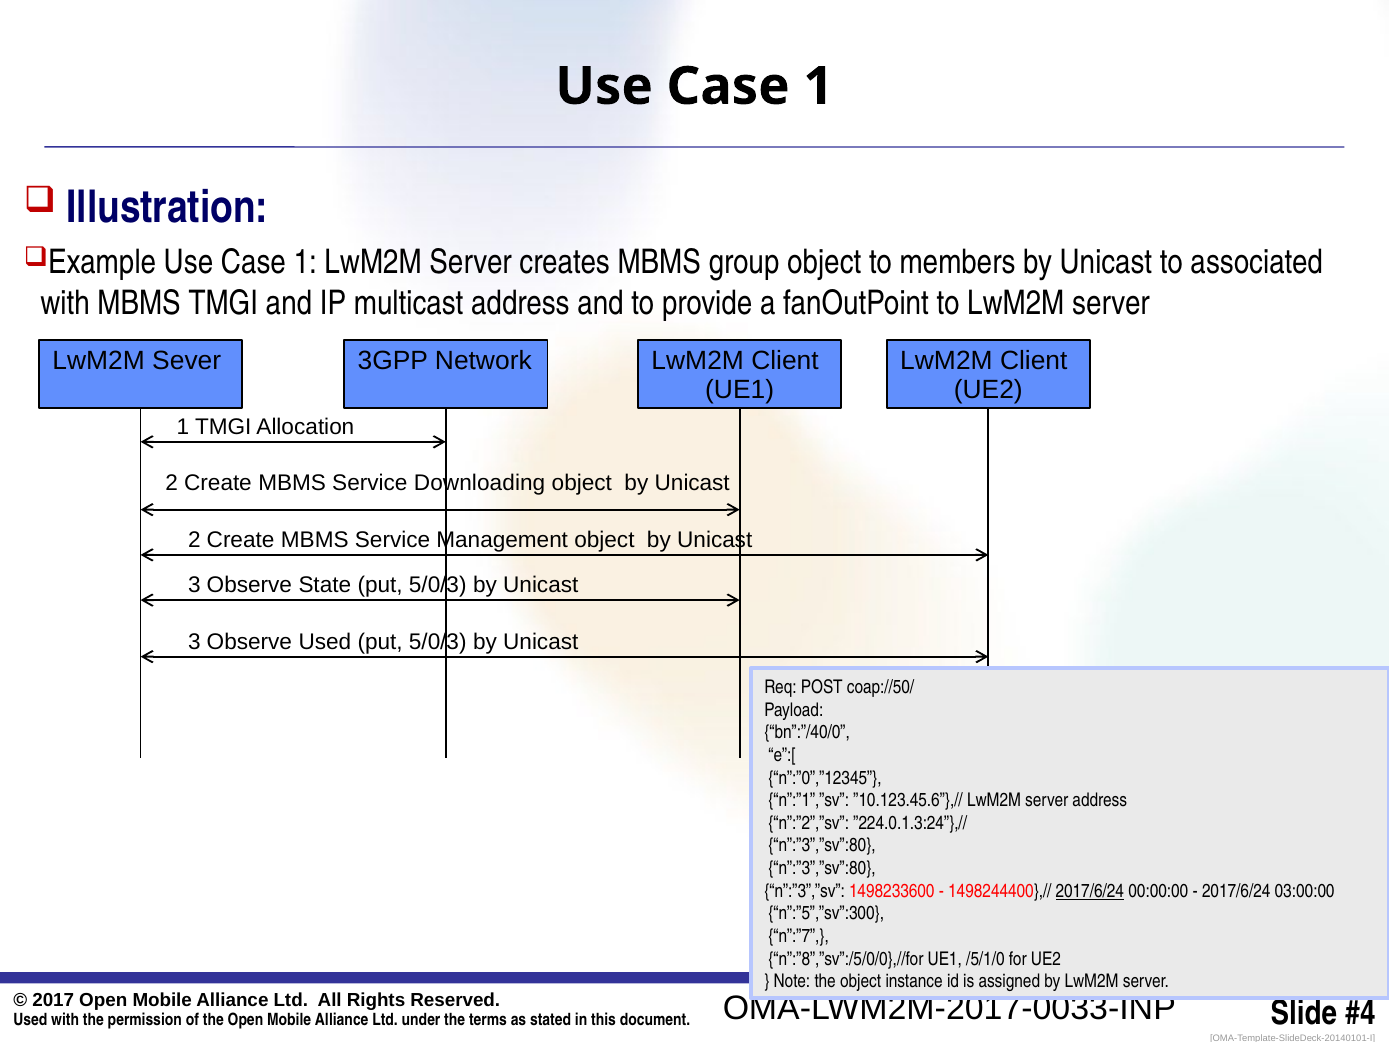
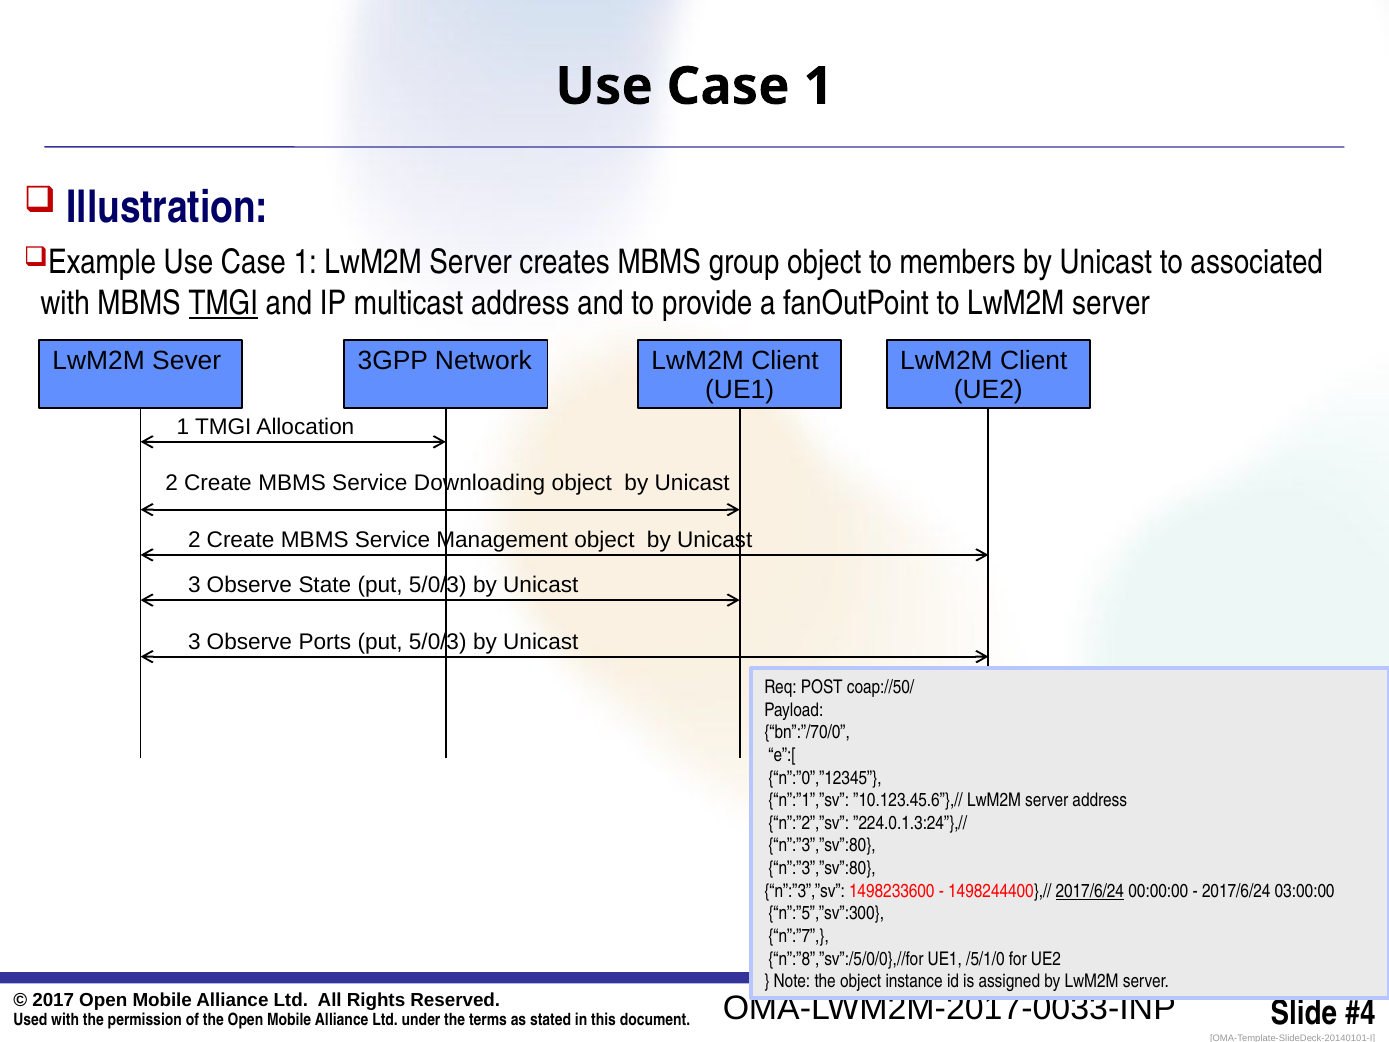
TMGI at (223, 303) underline: none -> present
Observe Used: Used -> Ports
bn”:”/40/0: bn”:”/40/0 -> bn”:”/70/0
